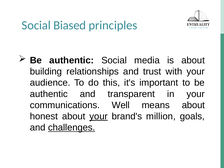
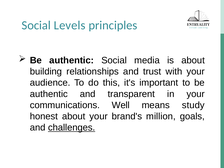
Biased: Biased -> Levels
means about: about -> study
your at (99, 116) underline: present -> none
